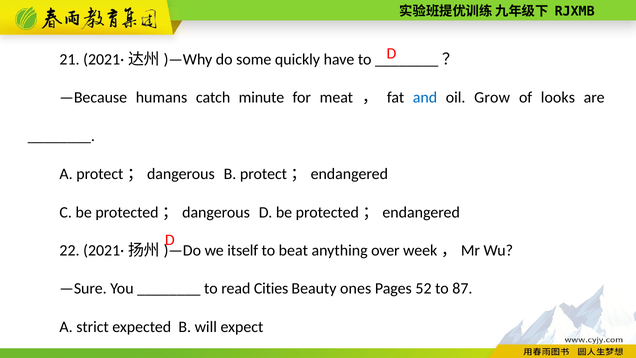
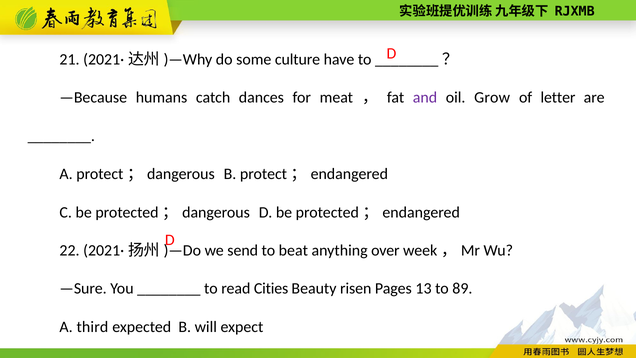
quickly: quickly -> culture
minute: minute -> dances
and colour: blue -> purple
looks: looks -> letter
itself: itself -> send
ones: ones -> risen
52: 52 -> 13
87: 87 -> 89
strict: strict -> third
